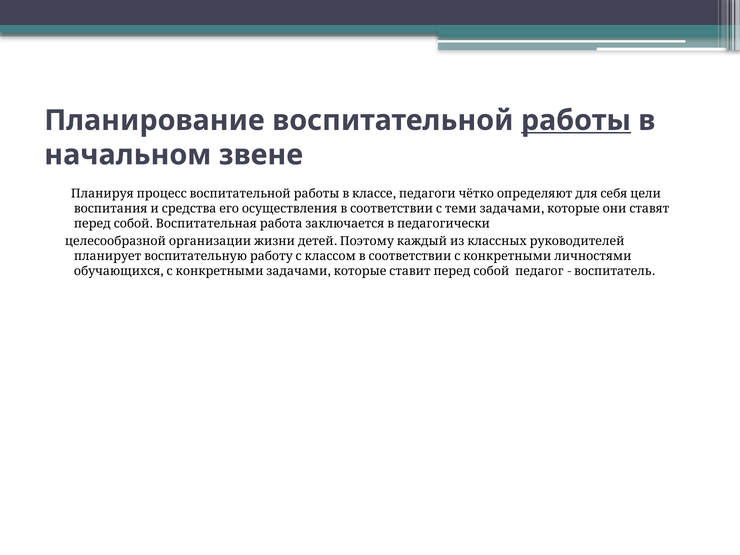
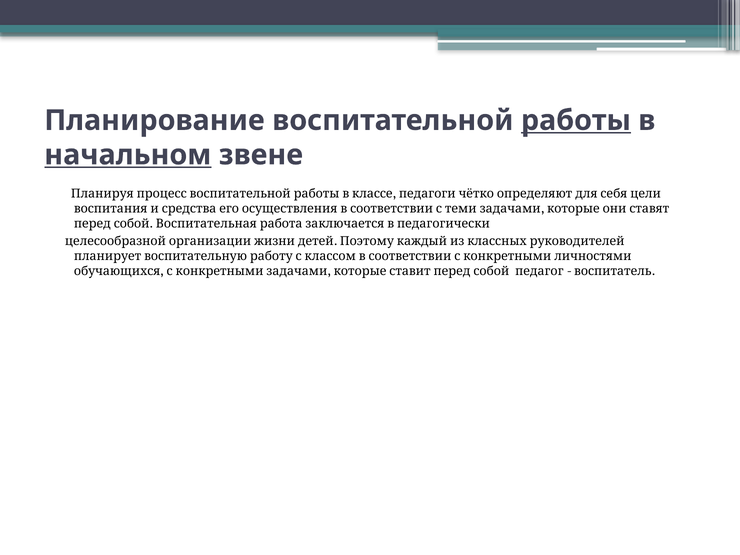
начальном underline: none -> present
